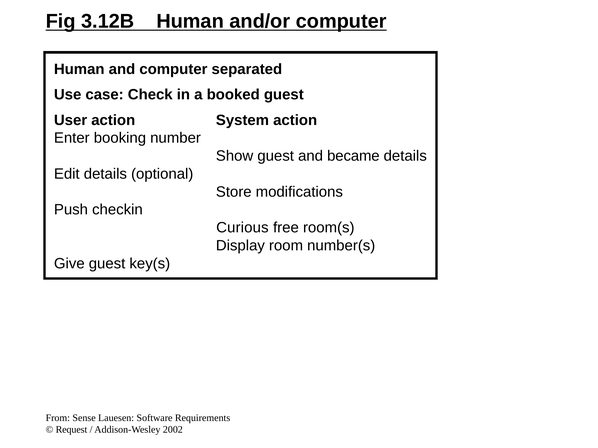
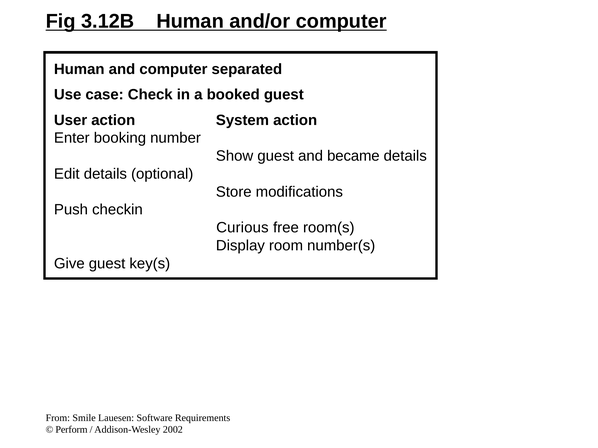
Sense: Sense -> Smile
Request: Request -> Perform
